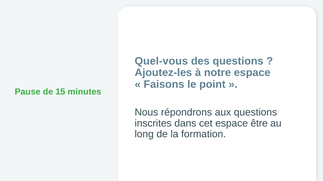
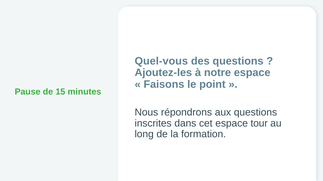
être: être -> tour
